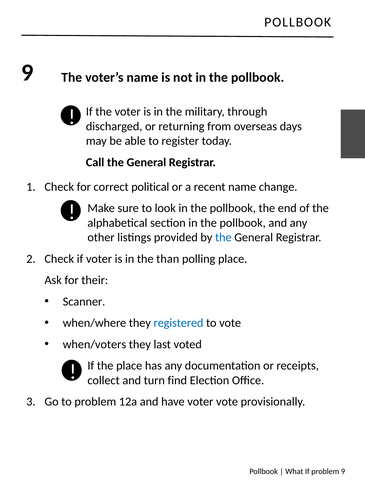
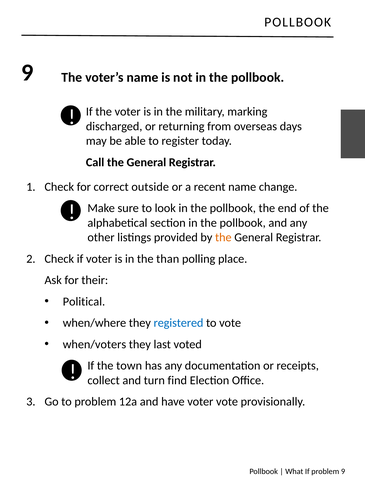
through: through -> marking
political: political -> outside
the at (223, 237) colour: blue -> orange
Scanner: Scanner -> Political
the place: place -> town
